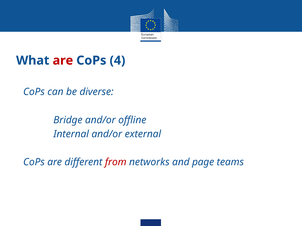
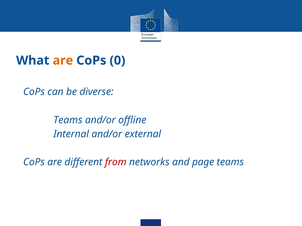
are at (63, 61) colour: red -> orange
4: 4 -> 0
Bridge at (68, 120): Bridge -> Teams
